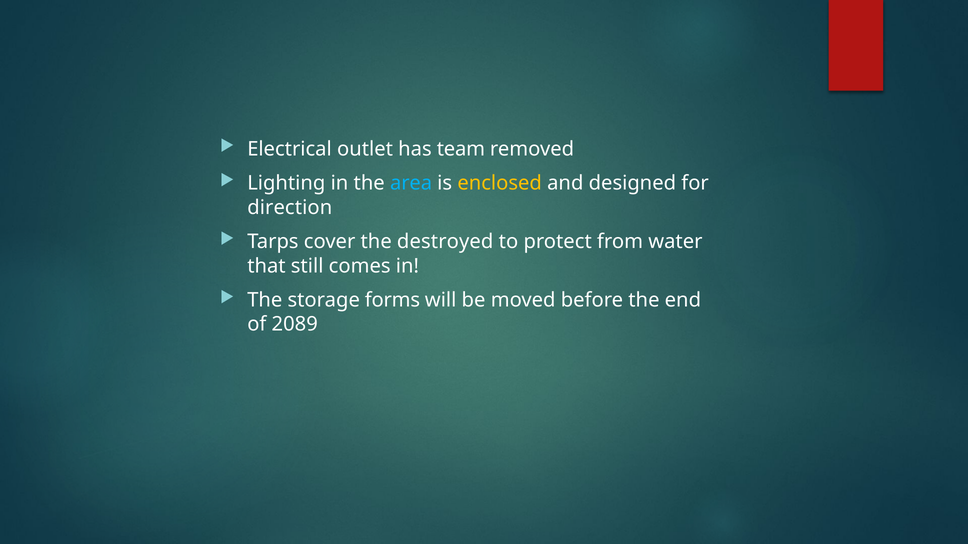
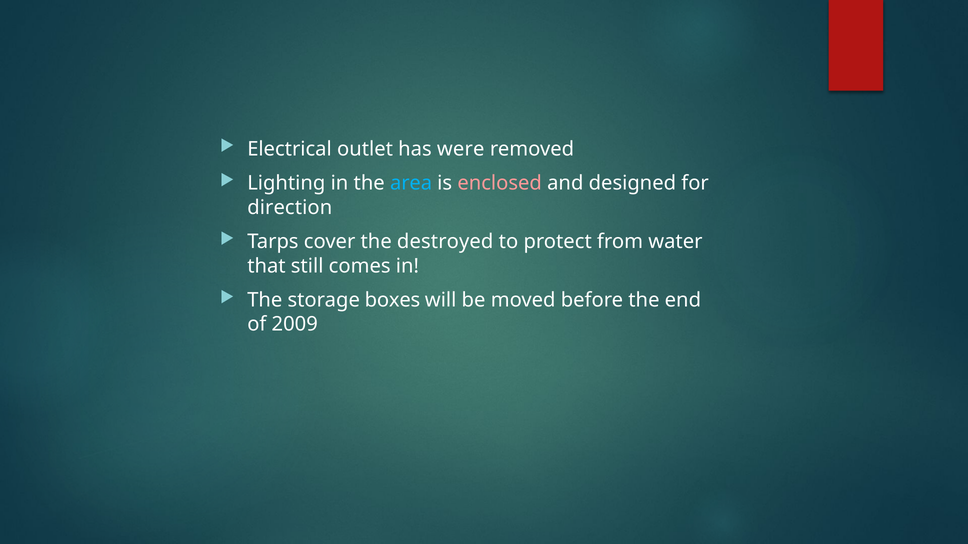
team: team -> were
enclosed colour: yellow -> pink
forms: forms -> boxes
2089: 2089 -> 2009
